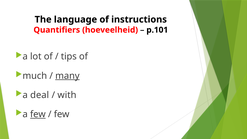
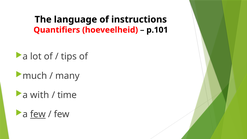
many underline: present -> none
deal: deal -> with
with: with -> time
